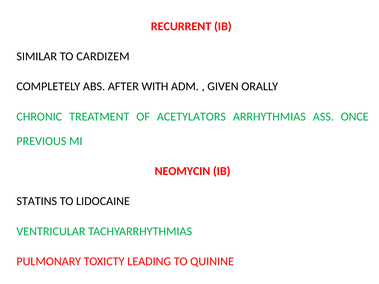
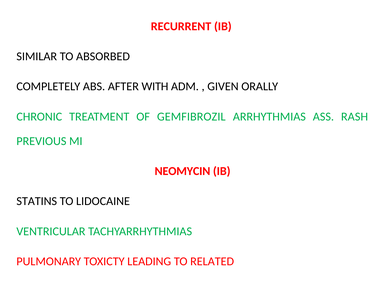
CARDIZEM: CARDIZEM -> ABSORBED
ACETYLATORS: ACETYLATORS -> GEMFIBROZIL
ONCE: ONCE -> RASH
QUININE: QUININE -> RELATED
